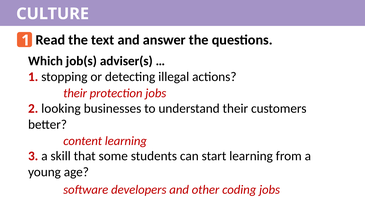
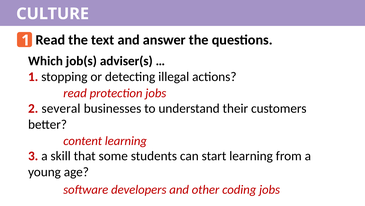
their at (75, 93): their -> read
looking: looking -> several
